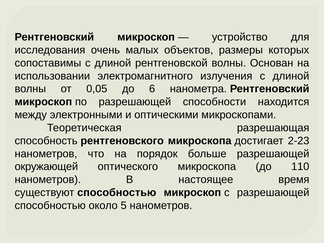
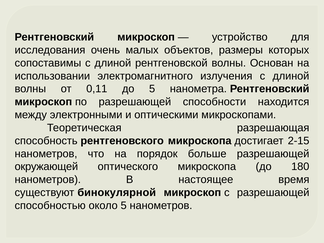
0,05: 0,05 -> 0,11
до 6: 6 -> 5
2-23: 2-23 -> 2-15
110: 110 -> 180
существуют способностью: способностью -> бинокулярной
